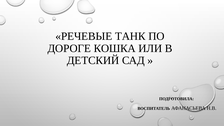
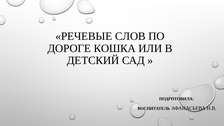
ТАНК: ТАНК -> СЛОВ
